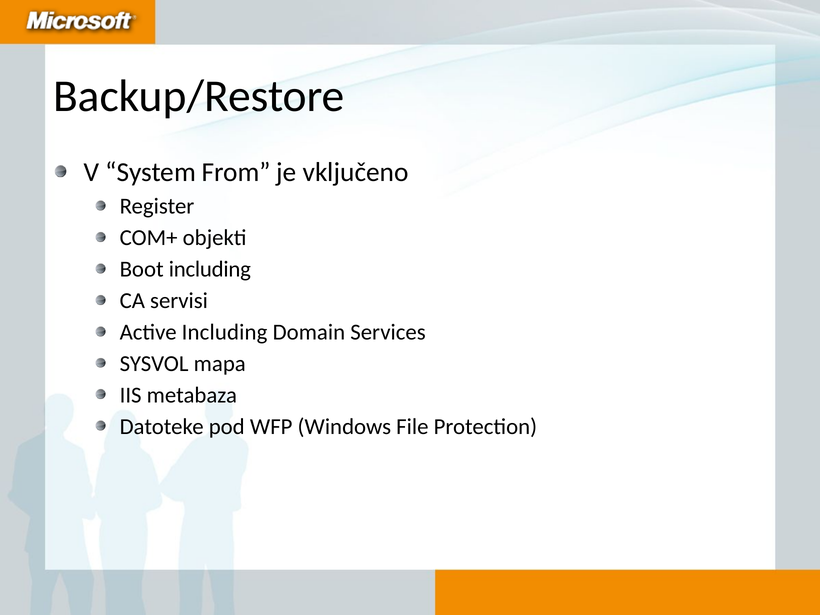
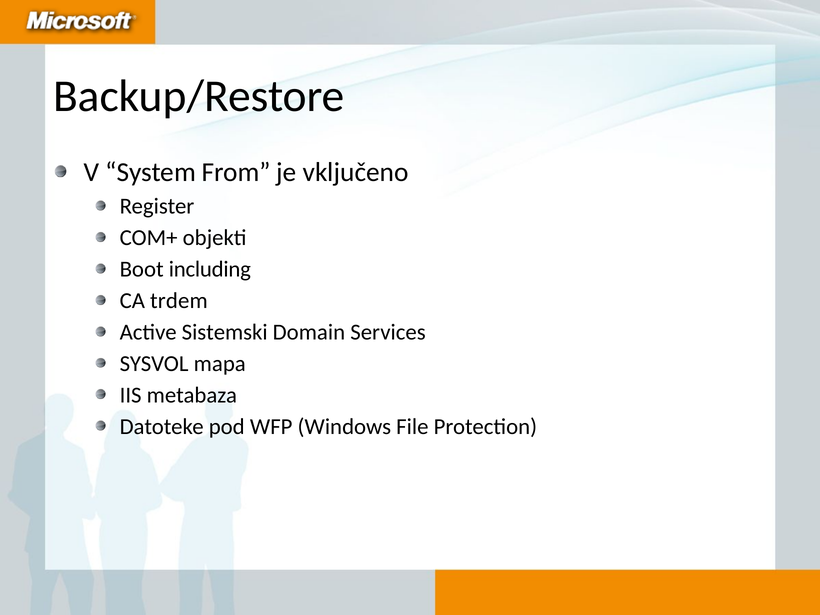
servisi: servisi -> trdem
Active Including: Including -> Sistemski
